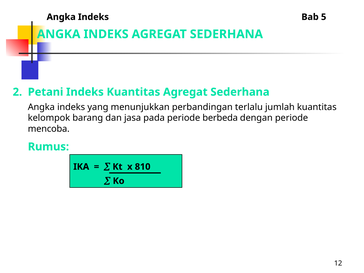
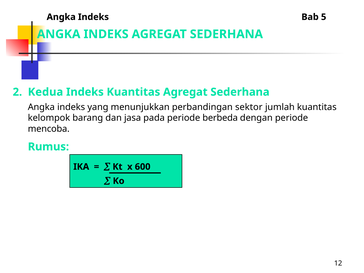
Petani: Petani -> Kedua
terlalu: terlalu -> sektor
810: 810 -> 600
